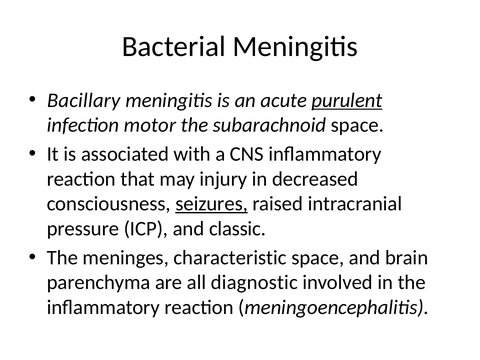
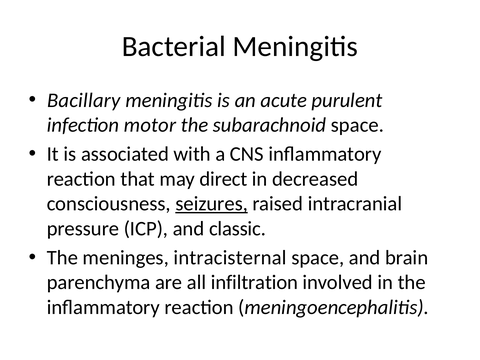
purulent underline: present -> none
injury: injury -> direct
characteristic: characteristic -> intracisternal
diagnostic: diagnostic -> infiltration
